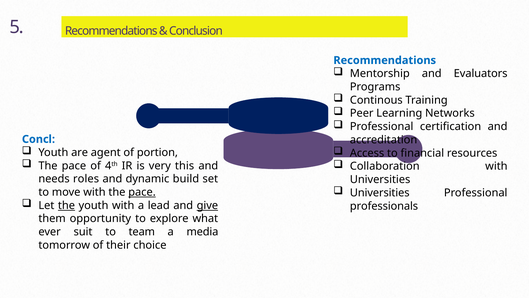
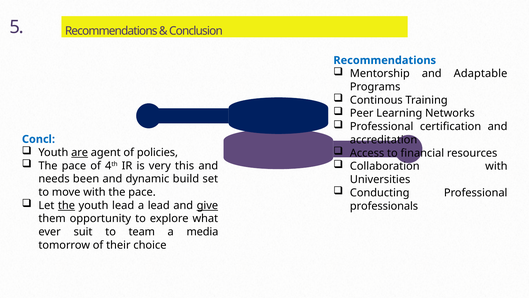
Evaluators: Evaluators -> Adaptable
are underline: none -> present
portion: portion -> policies
roles: roles -> been
Universities at (380, 193): Universities -> Conducting
pace at (142, 192) underline: present -> none
youth with: with -> lead
